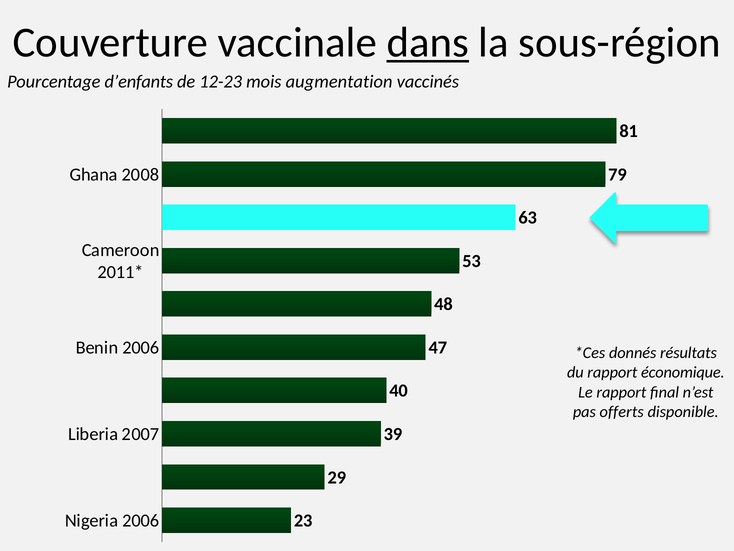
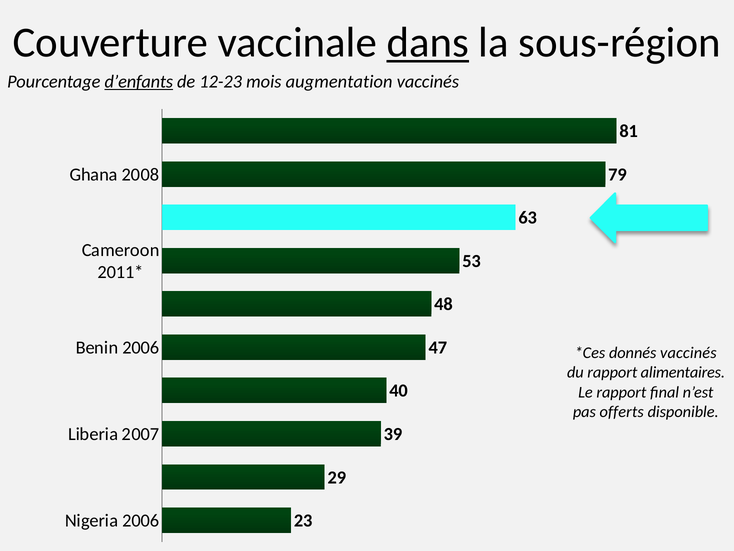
d’enfants underline: none -> present
donnés résultats: résultats -> vaccinés
économique: économique -> alimentaires
